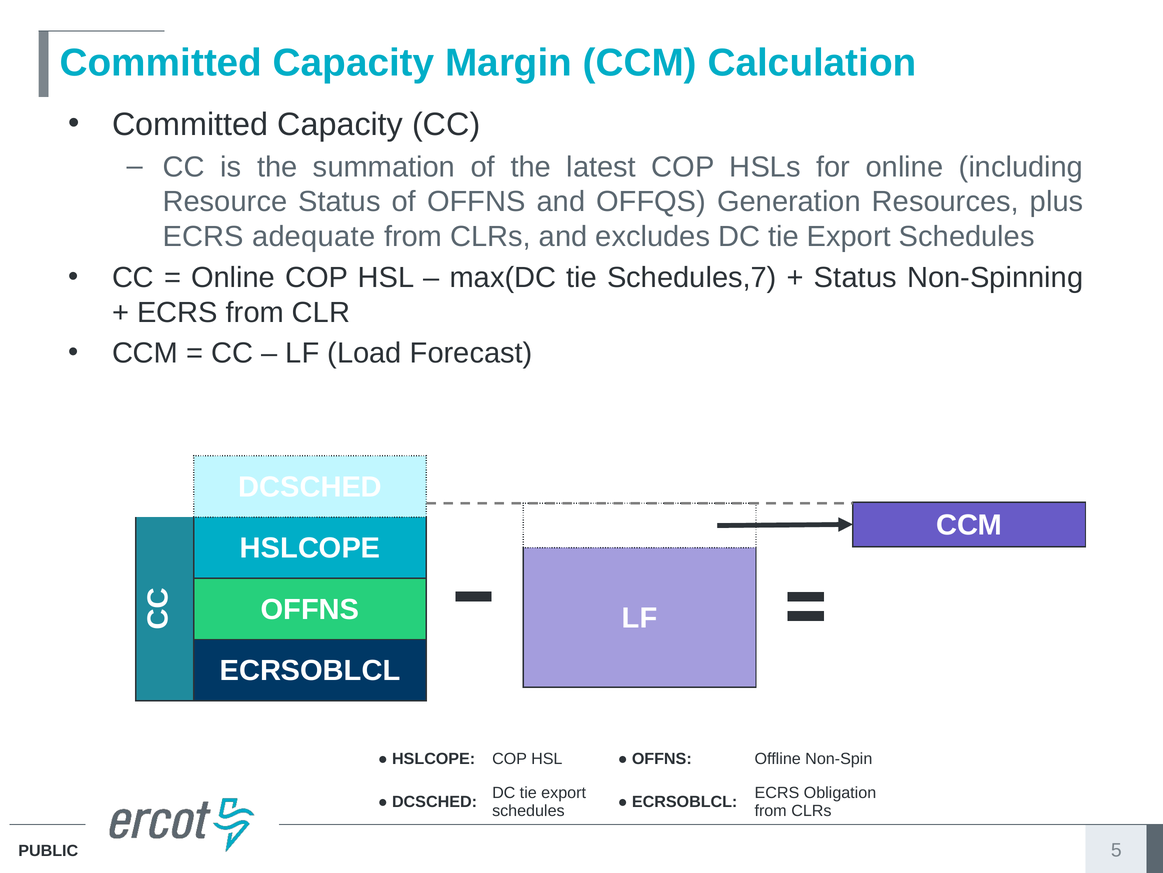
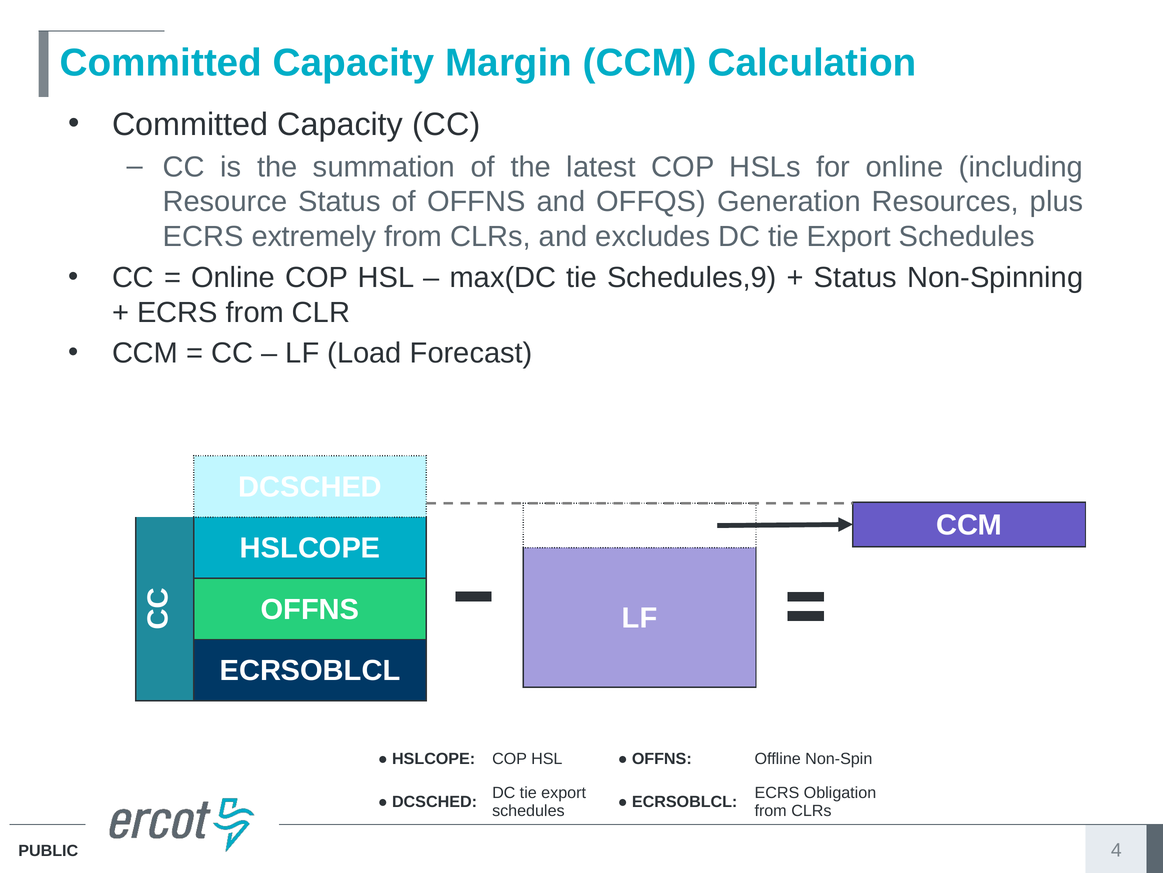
adequate: adequate -> extremely
Schedules,7: Schedules,7 -> Schedules,9
5: 5 -> 4
